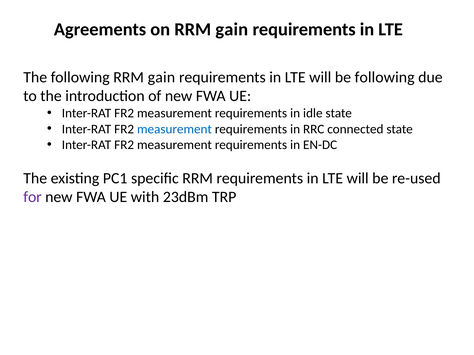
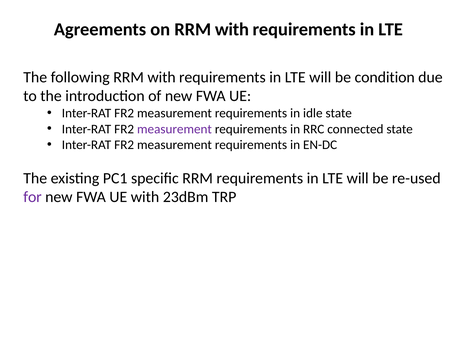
on RRM gain: gain -> with
following RRM gain: gain -> with
be following: following -> condition
measurement at (174, 129) colour: blue -> purple
